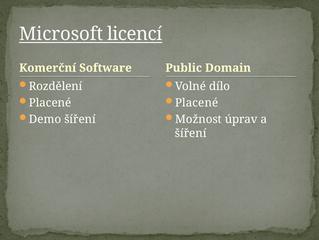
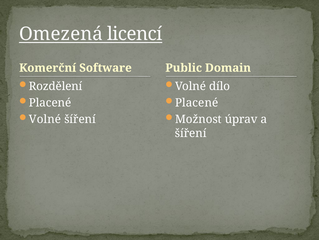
Microsoft: Microsoft -> Omezená
Demo at (45, 119): Demo -> Volné
